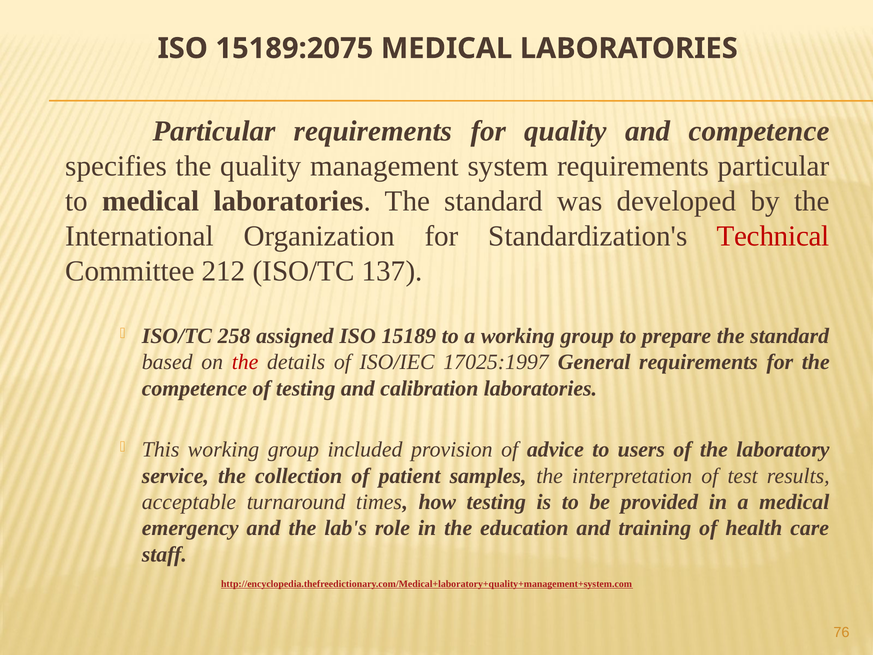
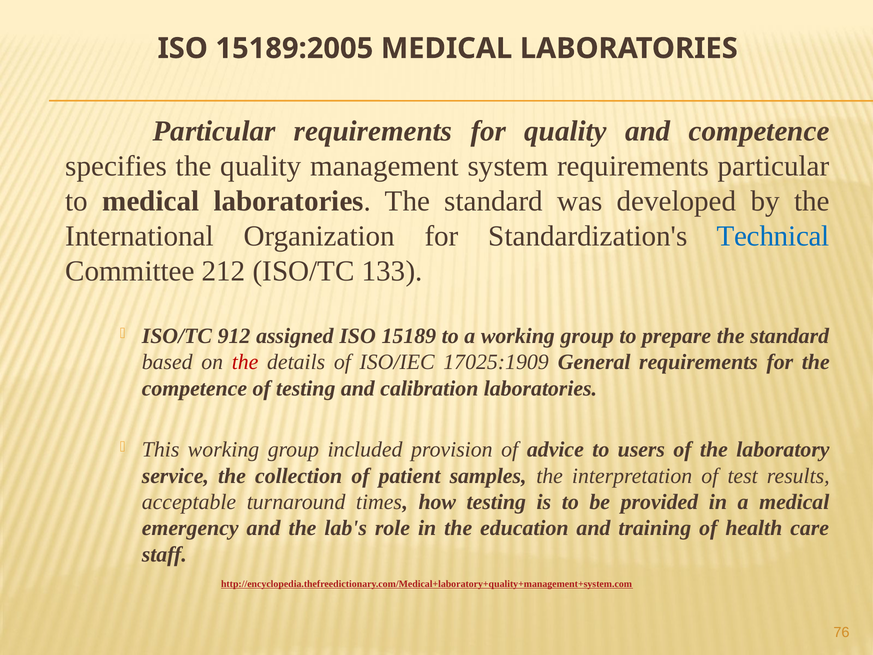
15189:2075: 15189:2075 -> 15189:2005
Technical colour: red -> blue
137: 137 -> 133
258: 258 -> 912
17025:1997: 17025:1997 -> 17025:1909
